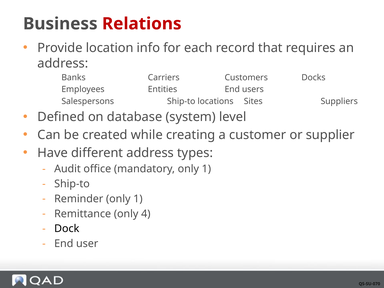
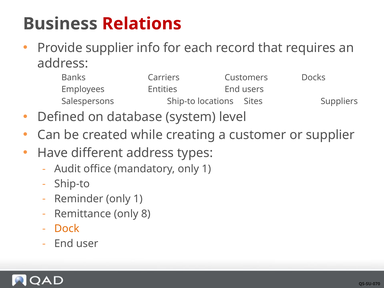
Provide location: location -> supplier
4: 4 -> 8
Dock colour: black -> orange
